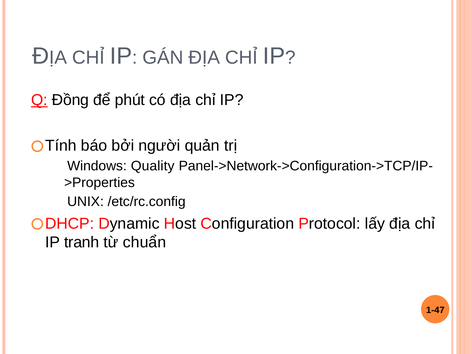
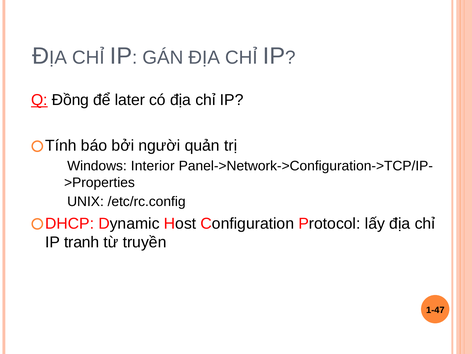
phút: phút -> later
Quality: Quality -> Interior
chuẩn: chuẩn -> truyền
